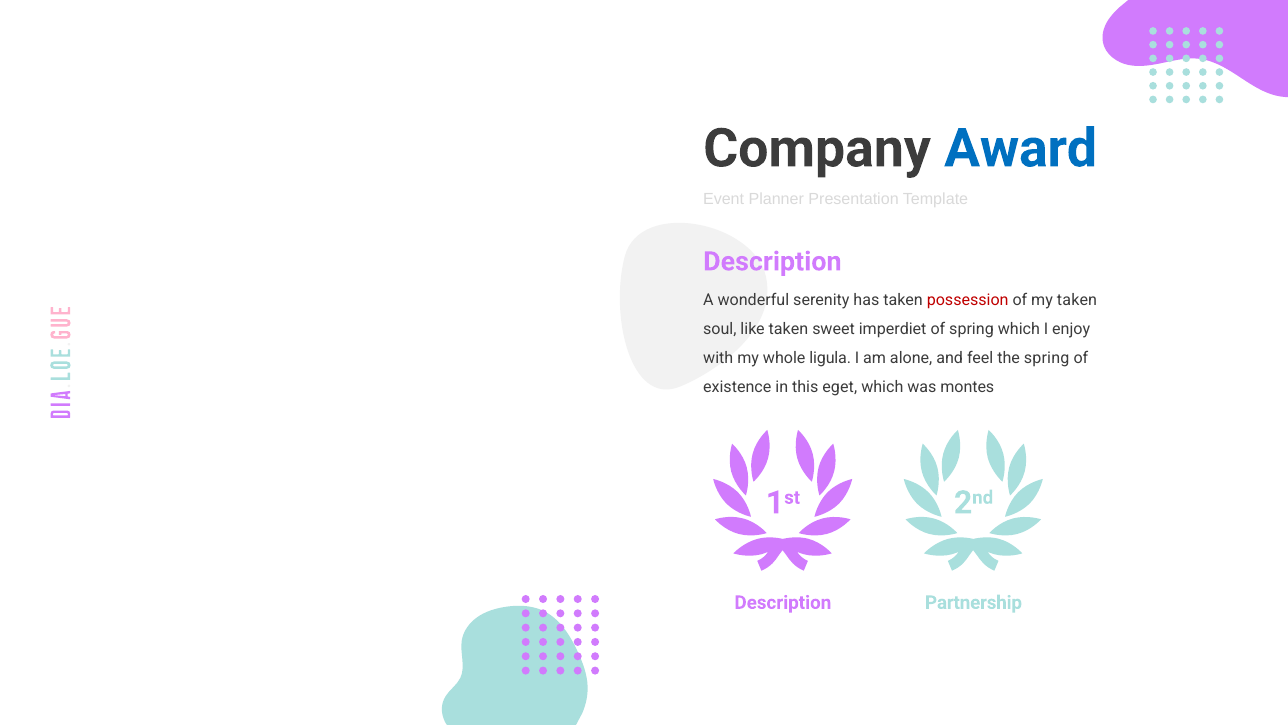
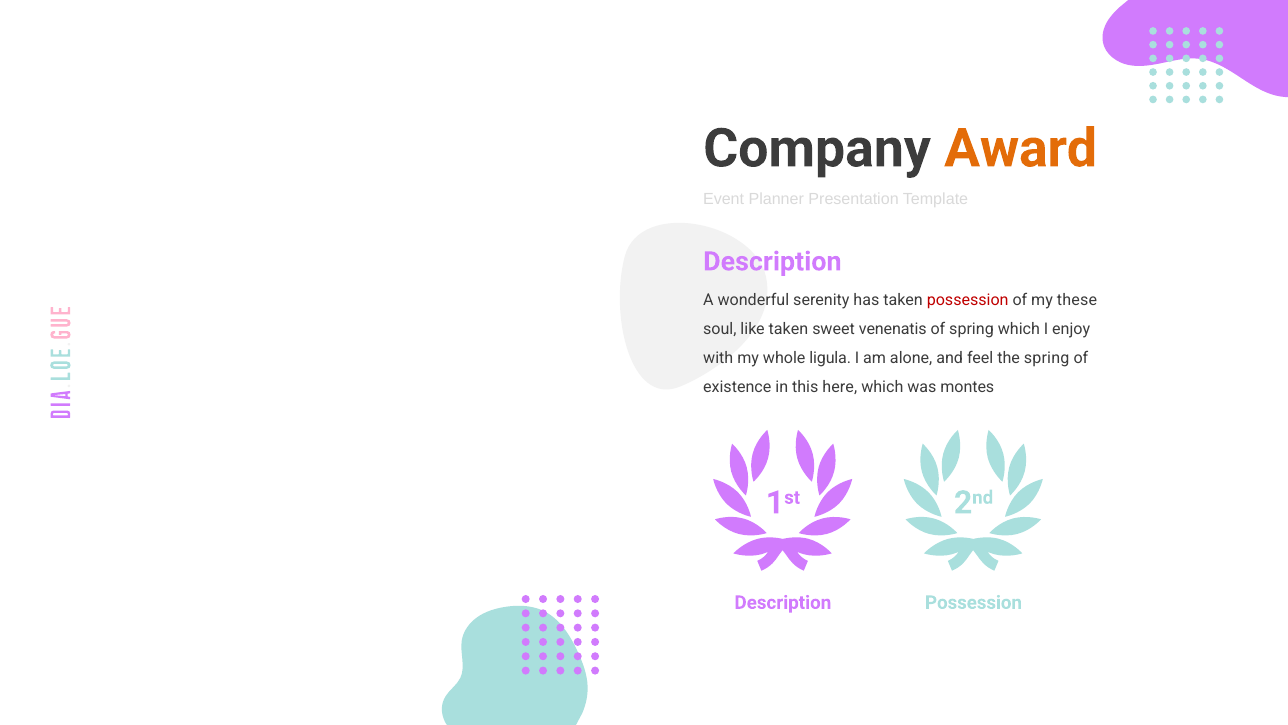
Award colour: blue -> orange
my taken: taken -> these
imperdiet: imperdiet -> venenatis
eget: eget -> here
Partnership at (974, 602): Partnership -> Possession
